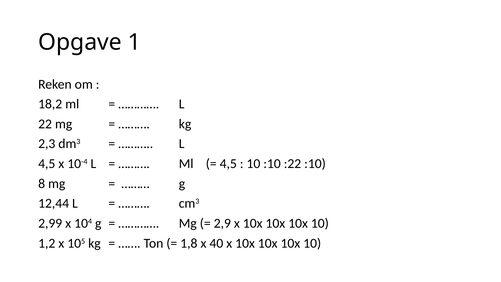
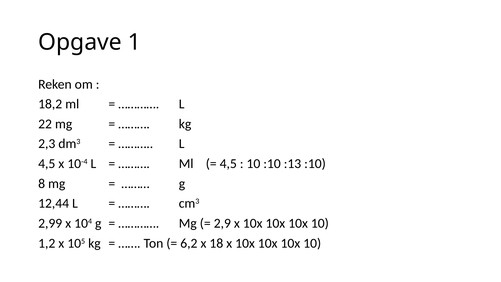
:22: :22 -> :13
1,8: 1,8 -> 6,2
40: 40 -> 18
